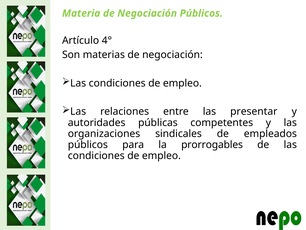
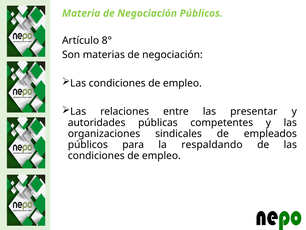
4°: 4° -> 8°
prorrogables: prorrogables -> respaldando
